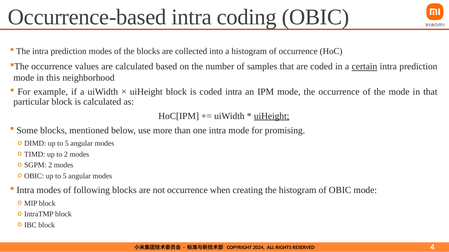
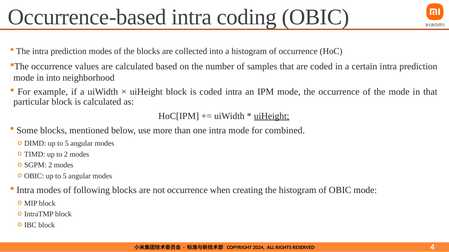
certain underline: present -> none
in this: this -> into
promising: promising -> combined
